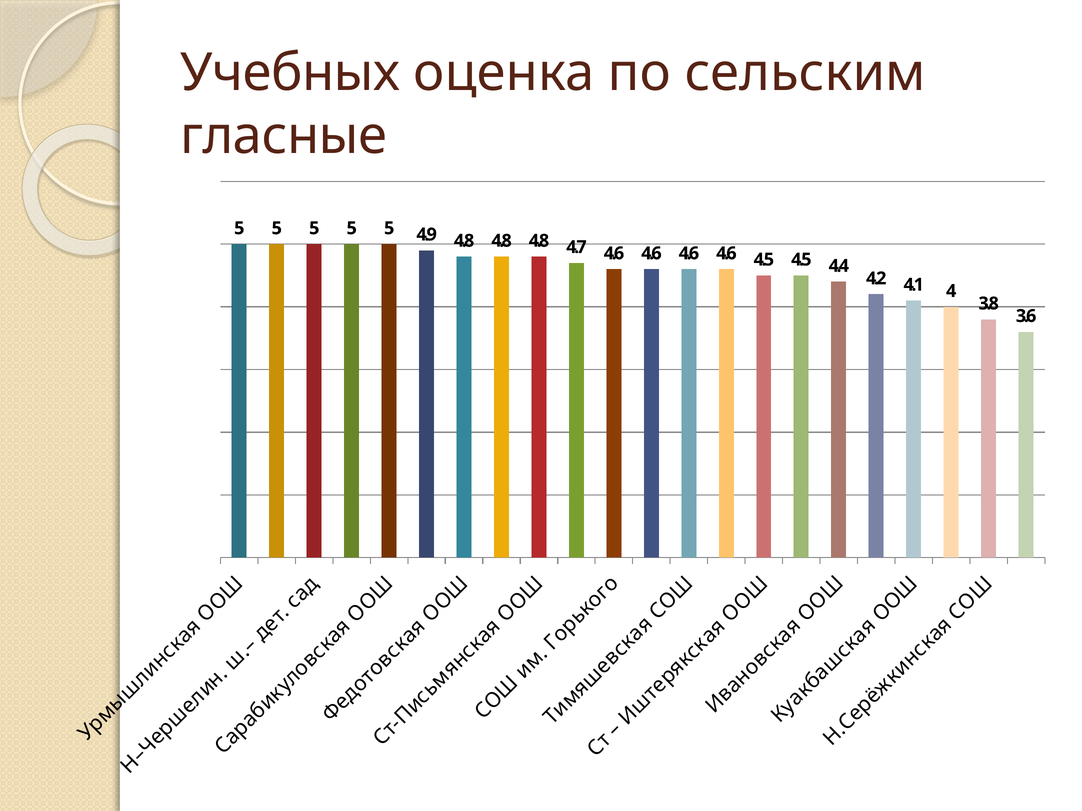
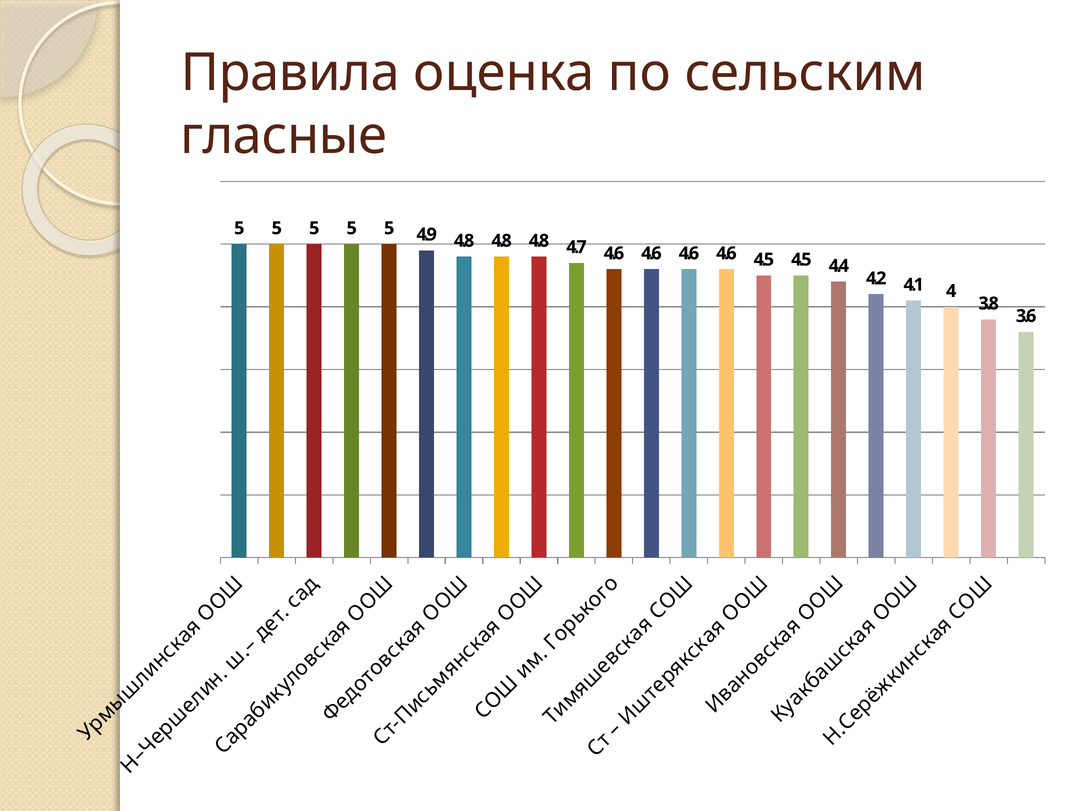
Учебных: Учебных -> Правила
